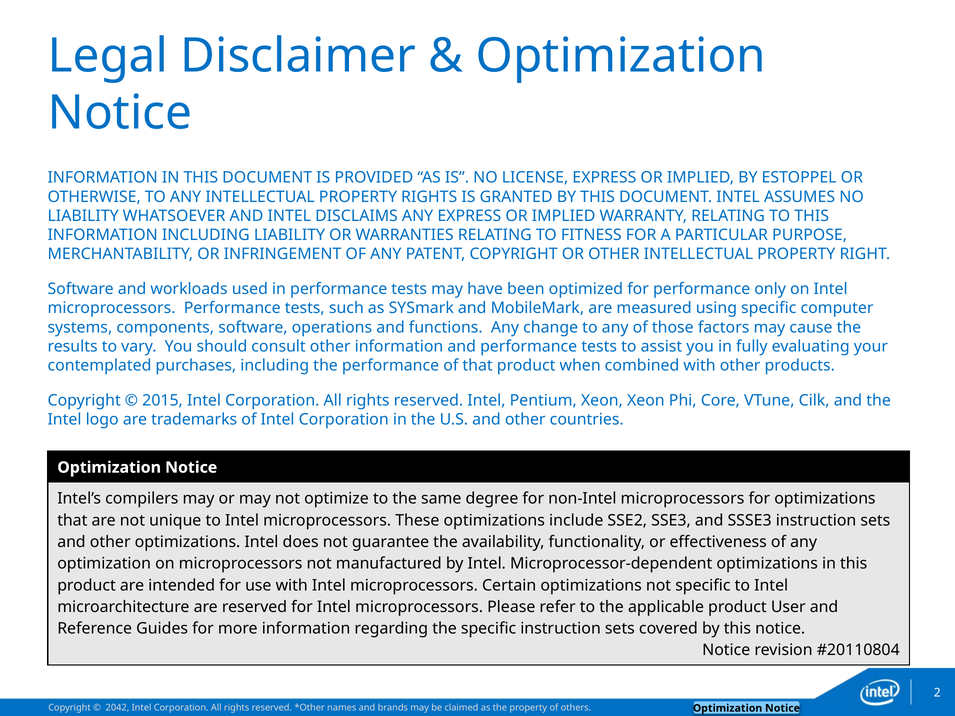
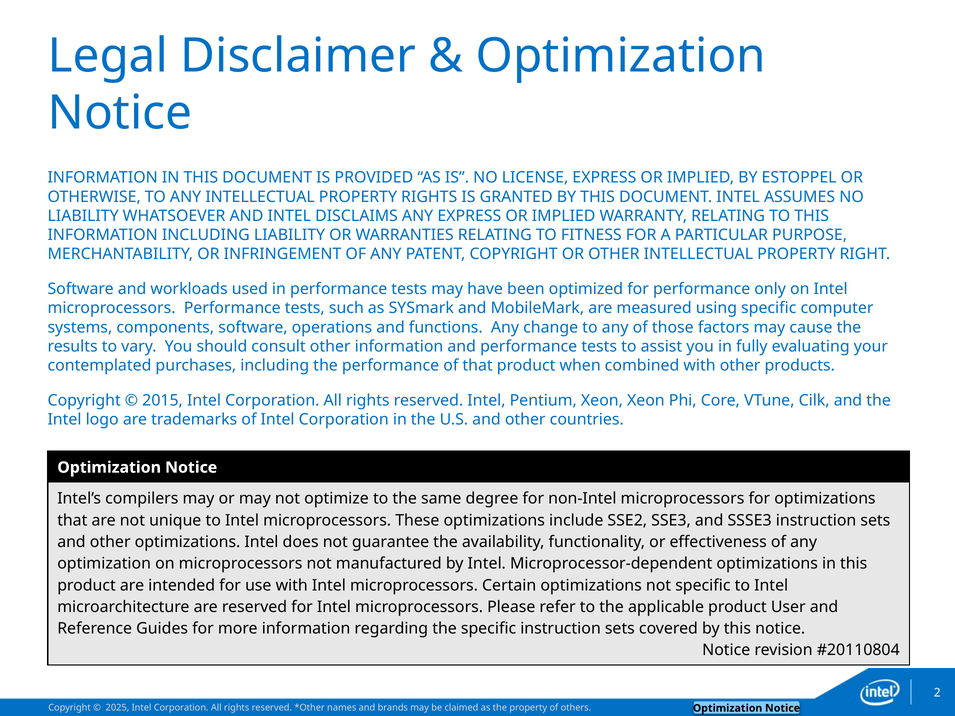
2042: 2042 -> 2025
